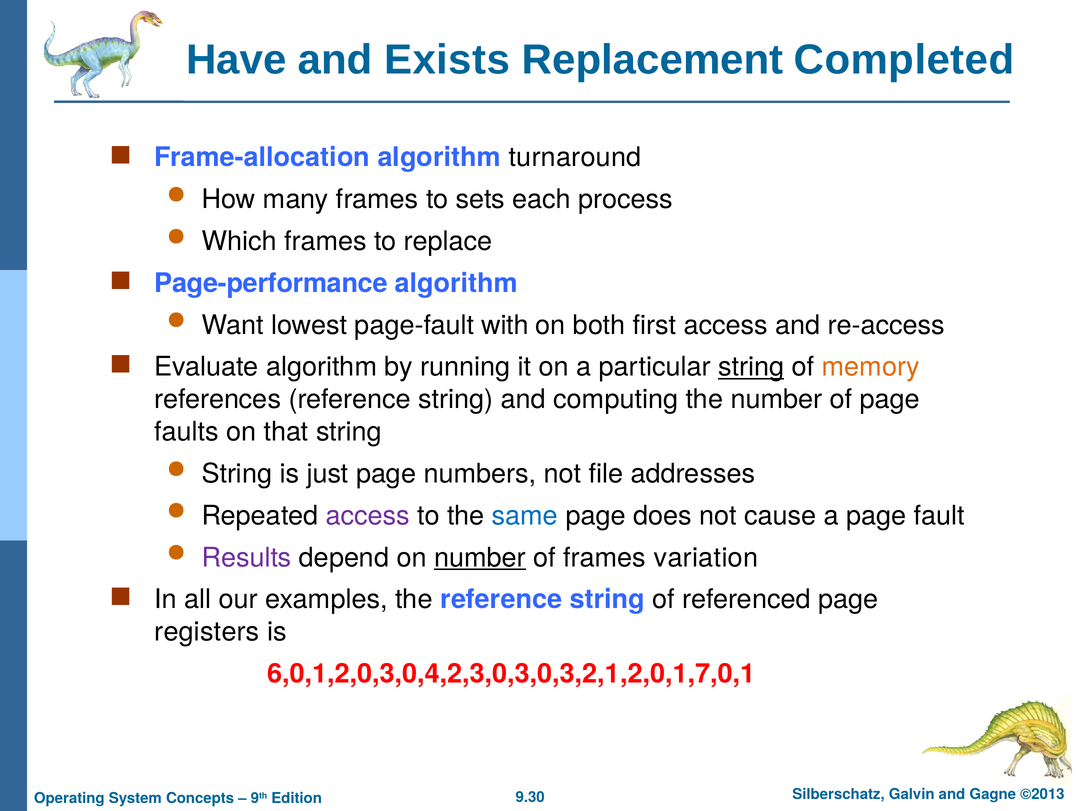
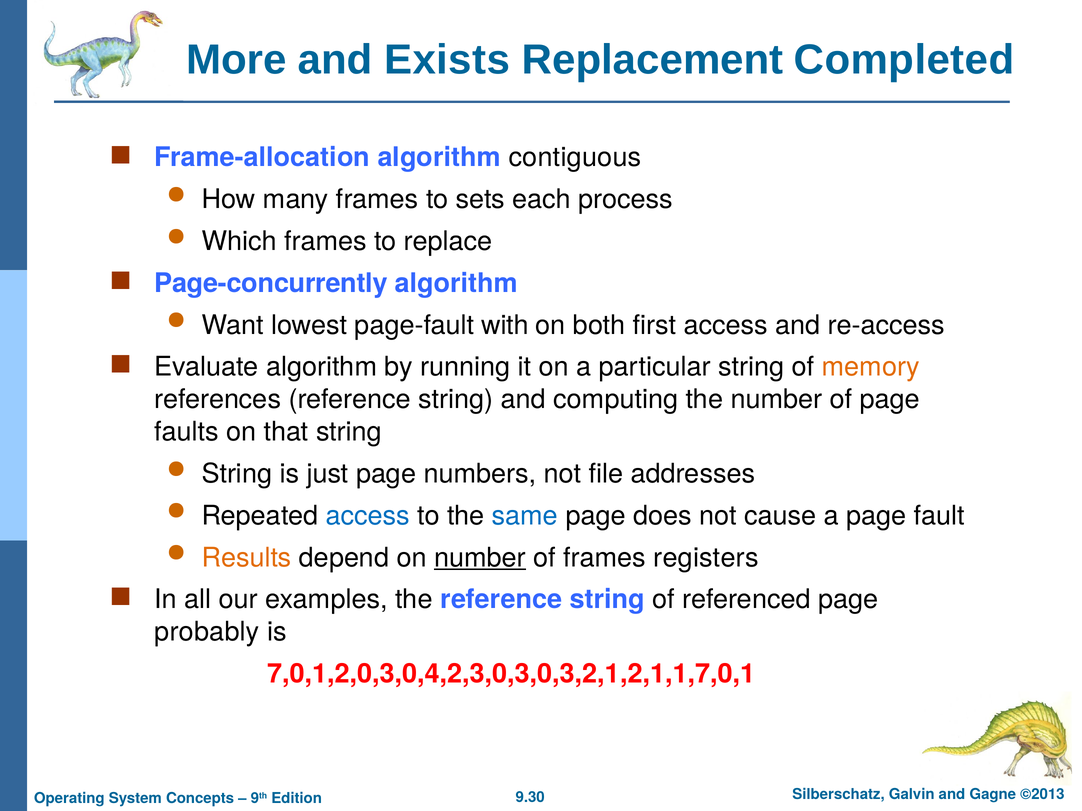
Have: Have -> More
turnaround: turnaround -> contiguous
Page-performance: Page-performance -> Page-concurrently
string at (751, 367) underline: present -> none
access at (368, 516) colour: purple -> blue
Results colour: purple -> orange
variation: variation -> registers
registers: registers -> probably
6,0,1,2,0,3,0,4,2,3,0,3,0,3,2,1,2,0,1,7,0,1: 6,0,1,2,0,3,0,4,2,3,0,3,0,3,2,1,2,0,1,7,0,1 -> 7,0,1,2,0,3,0,4,2,3,0,3,0,3,2,1,2,1,1,7,0,1
